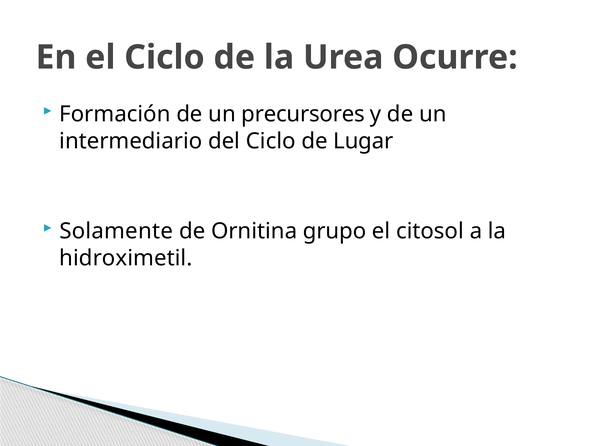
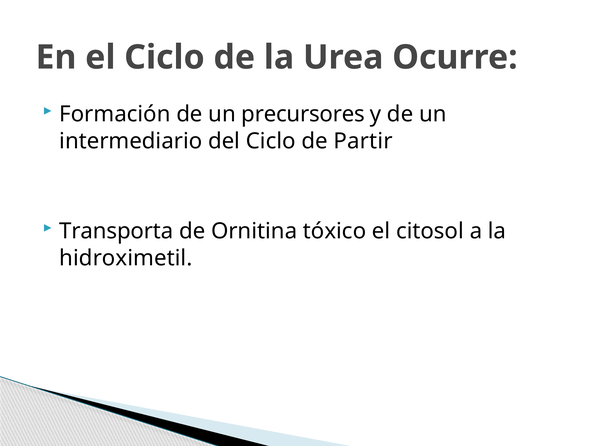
Lugar: Lugar -> Partir
Solamente: Solamente -> Transporta
grupo: grupo -> tóxico
